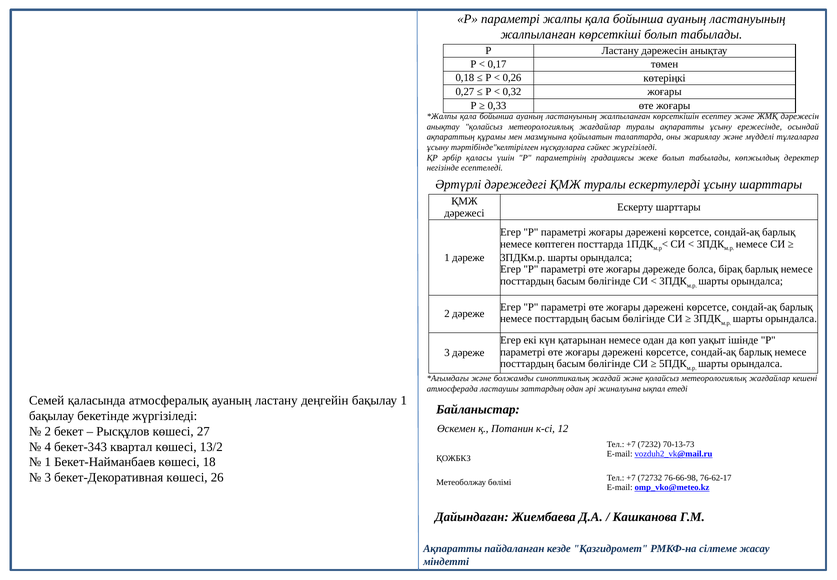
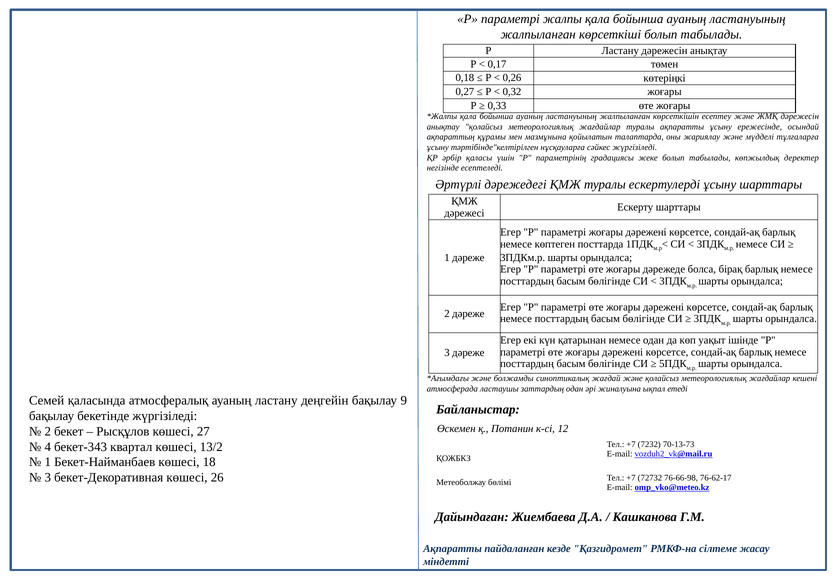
бақылау 1: 1 -> 9
